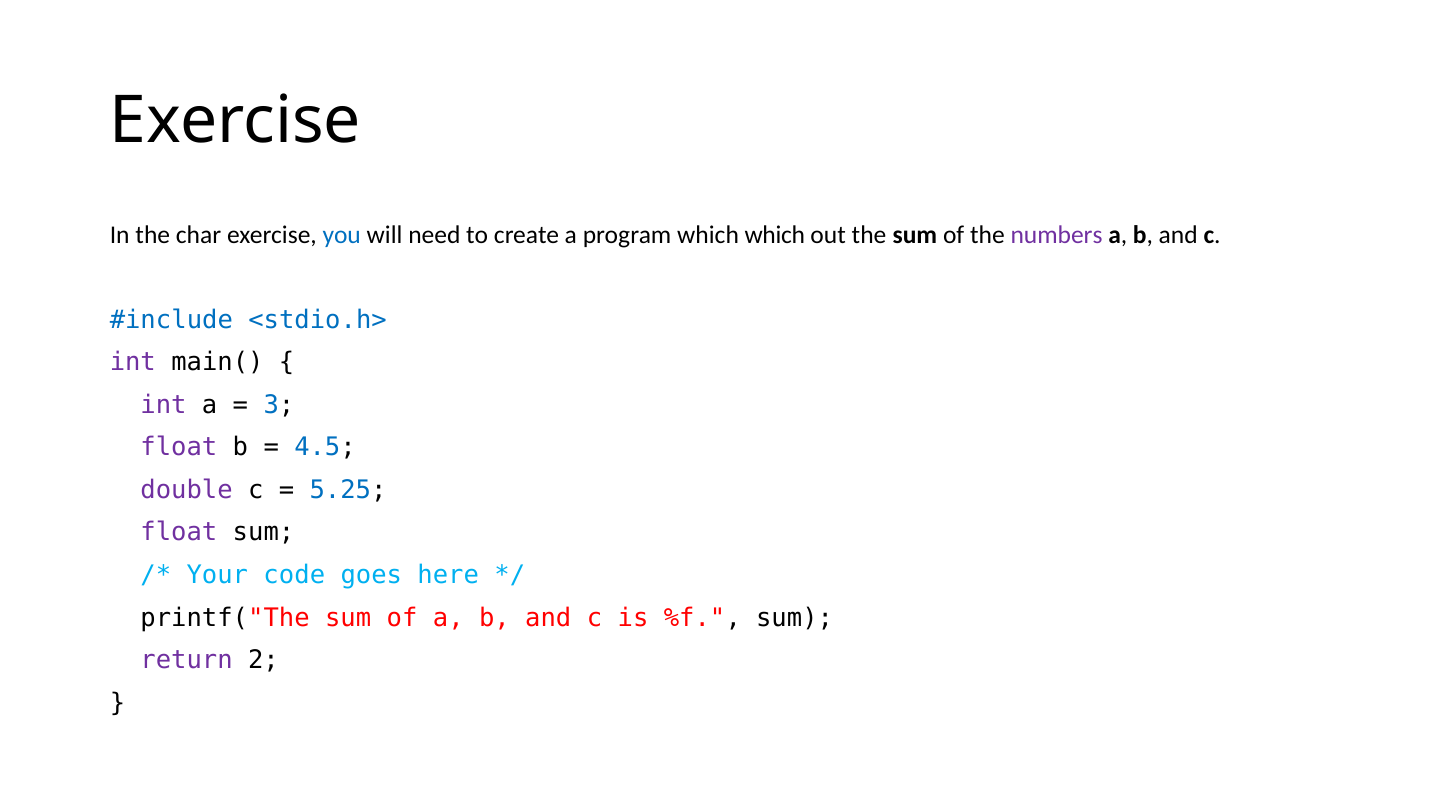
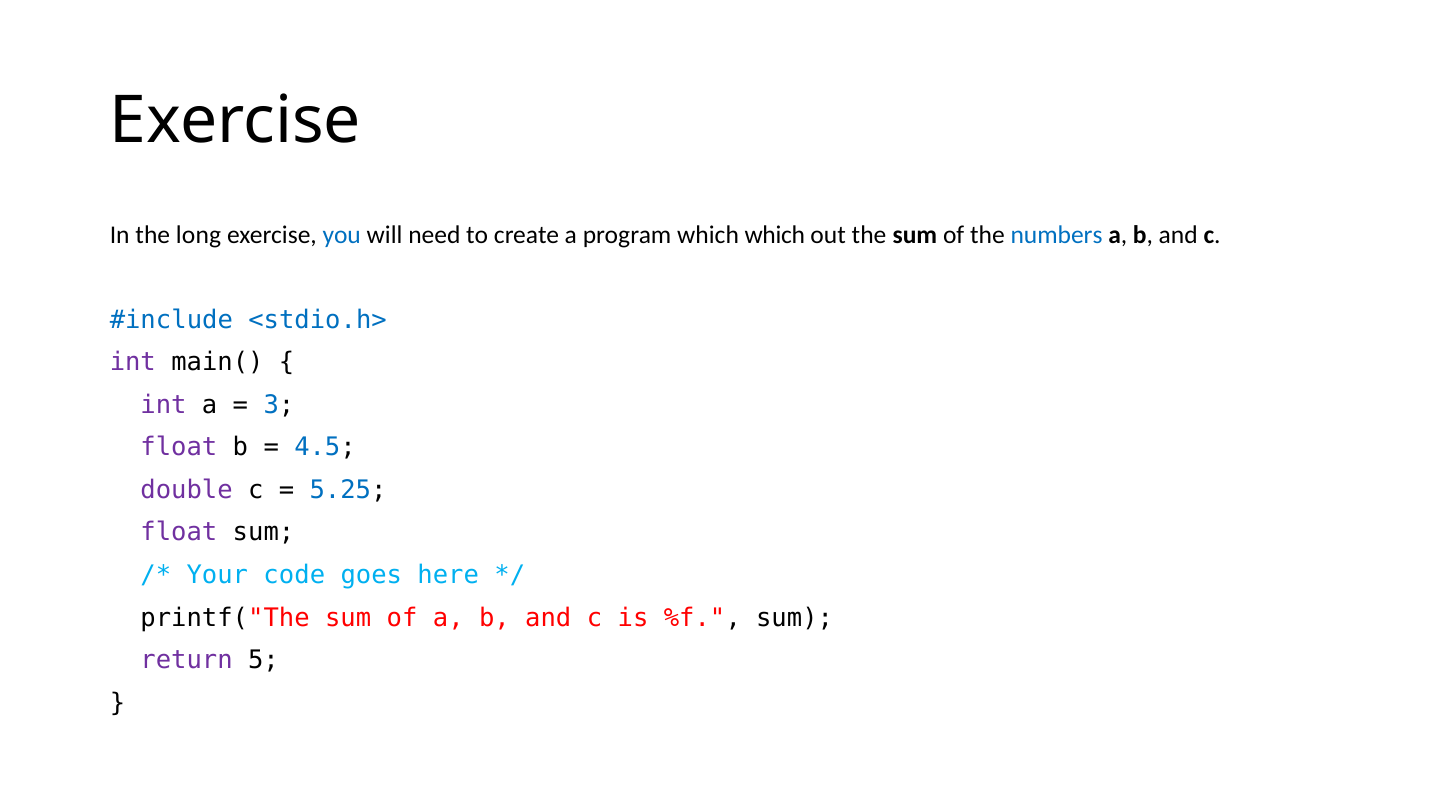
char: char -> long
numbers colour: purple -> blue
2: 2 -> 5
